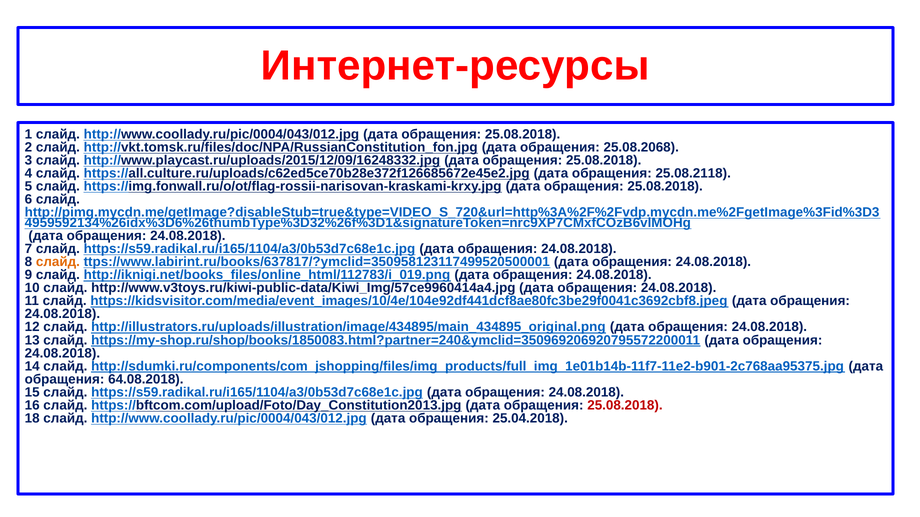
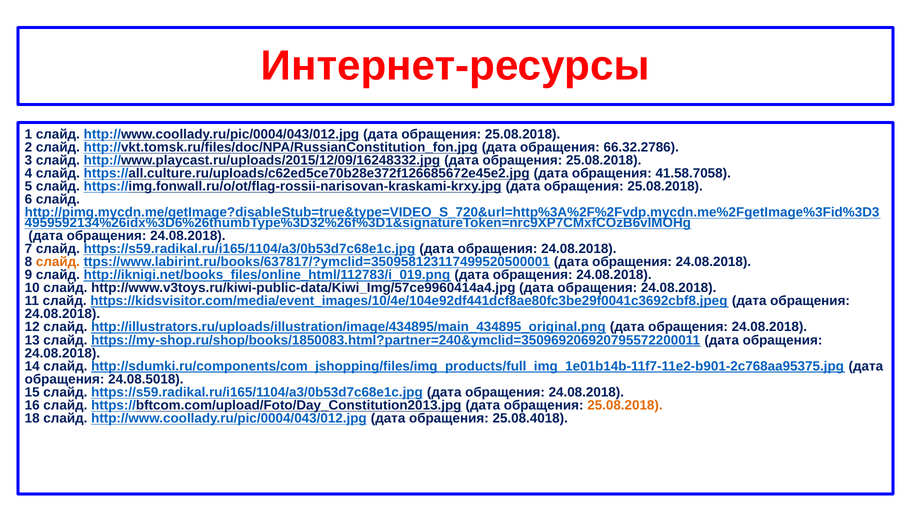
25.08.2068: 25.08.2068 -> 66.32.2786
25.08.2118: 25.08.2118 -> 41.58.7058
64.08.2018: 64.08.2018 -> 24.08.5018
25.08.2018 at (625, 406) colour: red -> orange
25.04.2018: 25.04.2018 -> 25.08.4018
